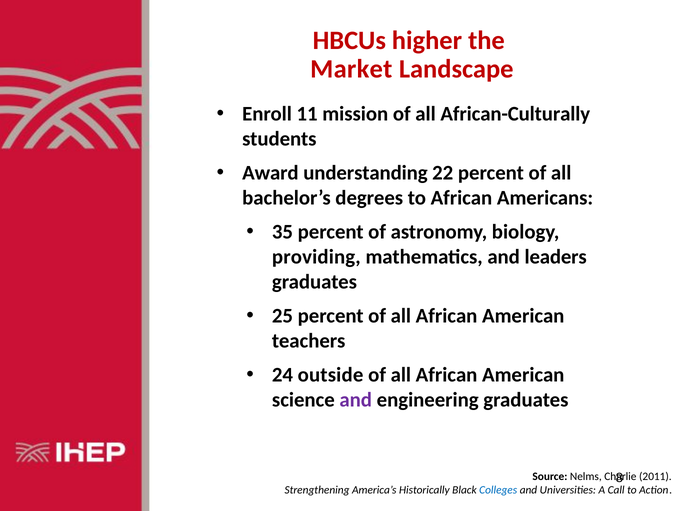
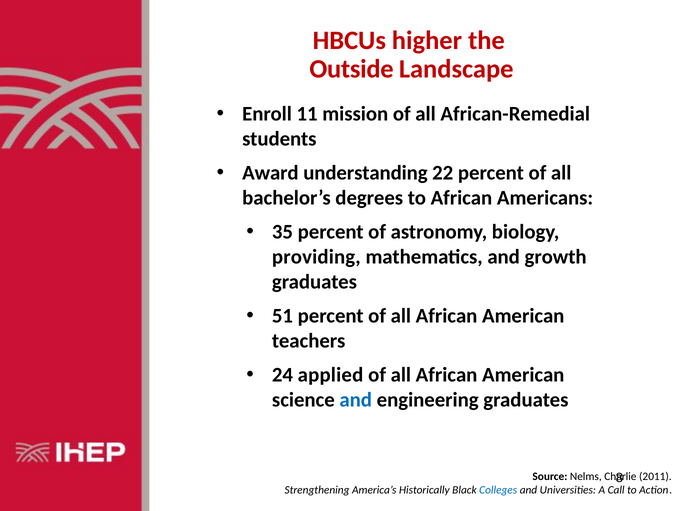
Market: Market -> Outside
African-Culturally: African-Culturally -> African-Remedial
leaders: leaders -> growth
25: 25 -> 51
outside: outside -> applied
and at (356, 400) colour: purple -> blue
